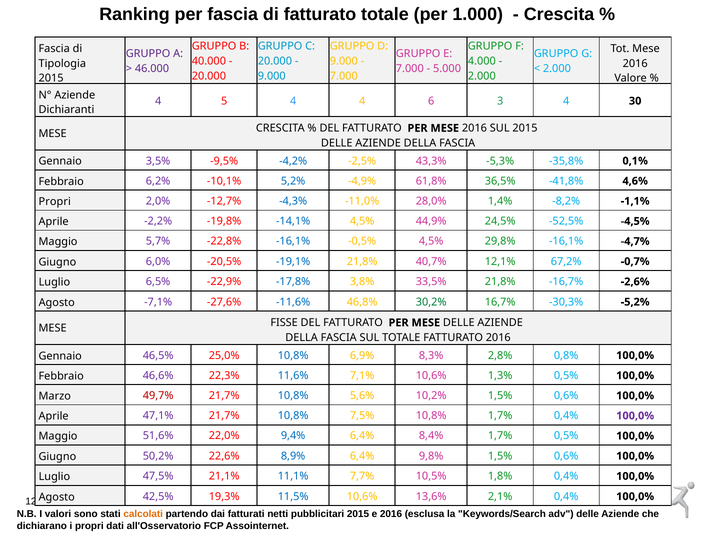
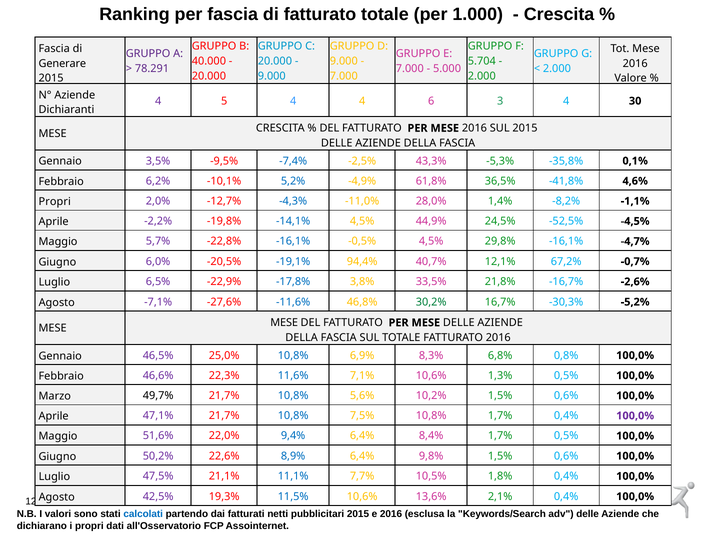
4.000: 4.000 -> 5.704
Tipologia: Tipologia -> Generare
46.000: 46.000 -> 78.291
-4,2%: -4,2% -> -7,4%
-19,1% 21,8%: 21,8% -> 94,4%
FISSE at (284, 323): FISSE -> MESE
2,8%: 2,8% -> 6,8%
49,7% colour: red -> black
calcolati colour: orange -> blue
